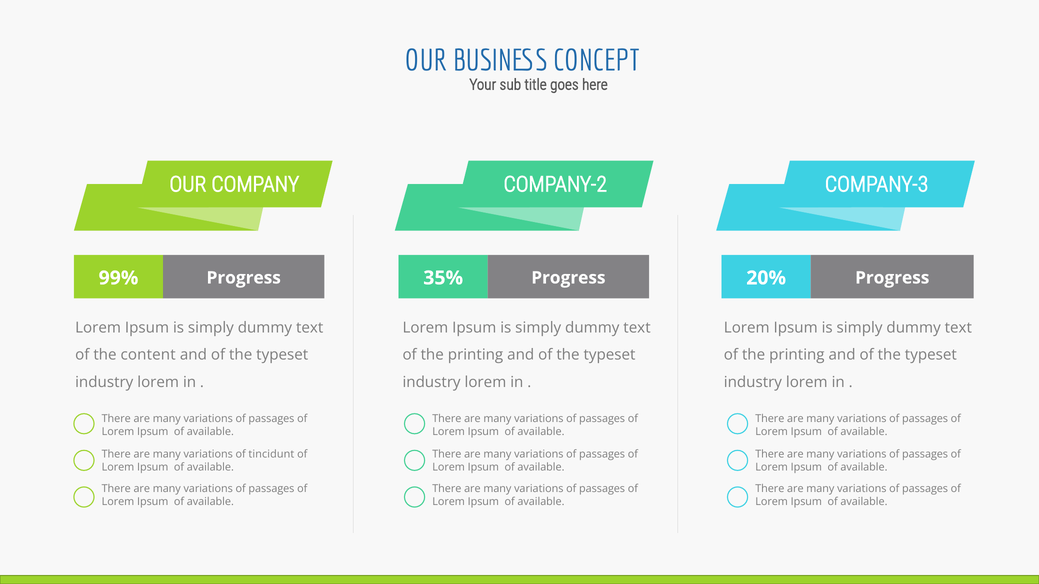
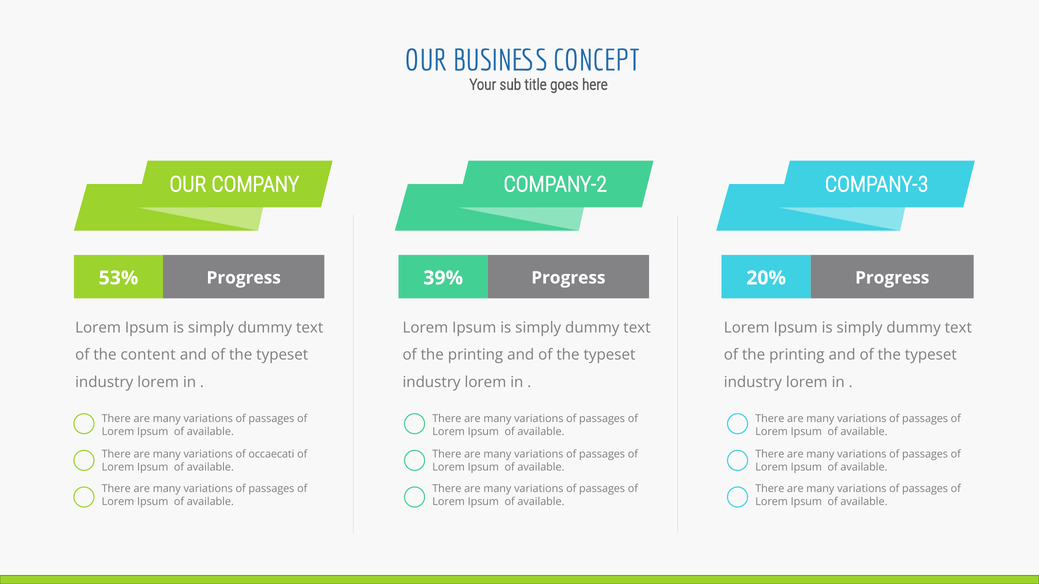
99%: 99% -> 53%
35%: 35% -> 39%
tincidunt: tincidunt -> occaecati
